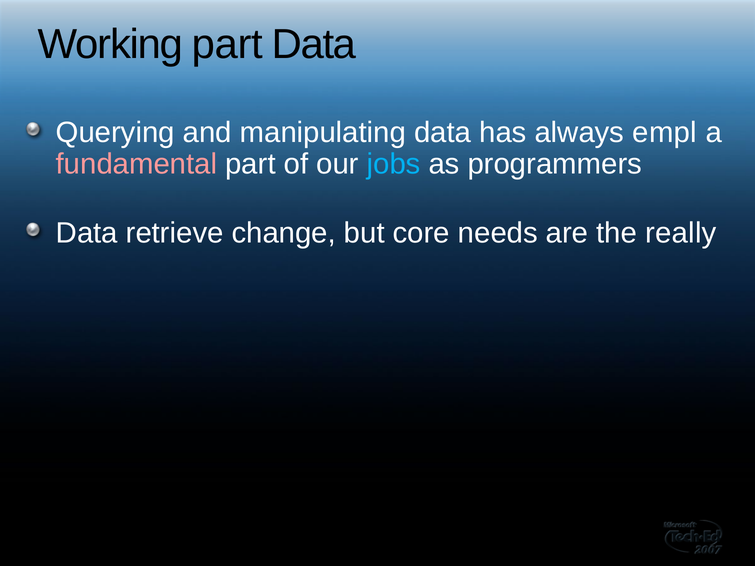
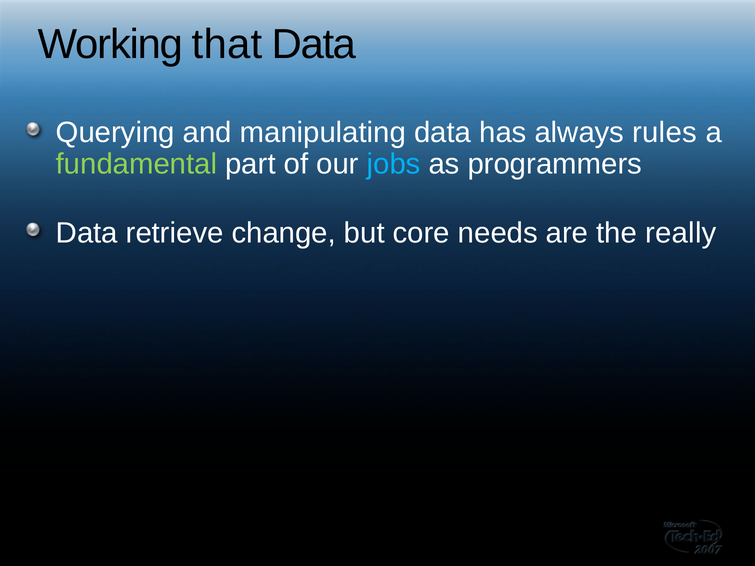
Working part: part -> that
empl: empl -> rules
fundamental colour: pink -> light green
